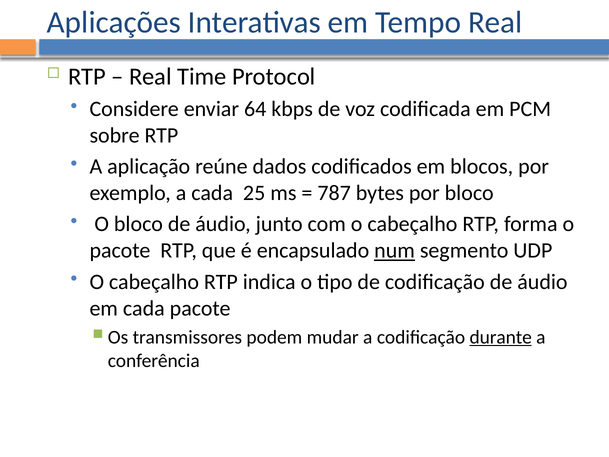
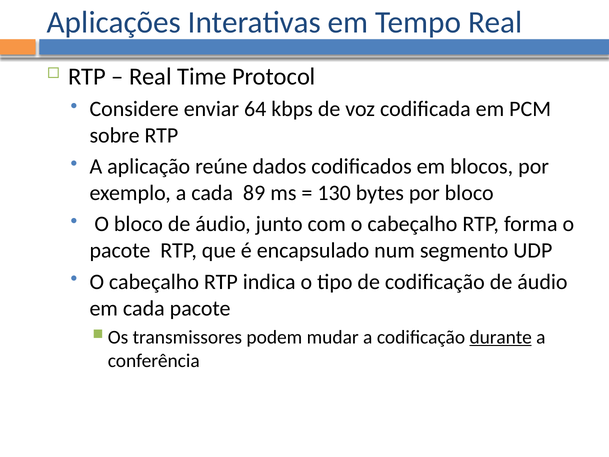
25: 25 -> 89
787: 787 -> 130
num underline: present -> none
